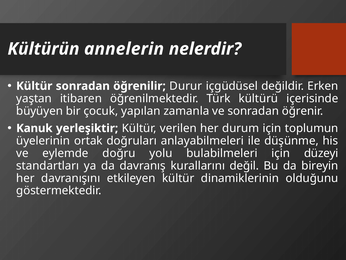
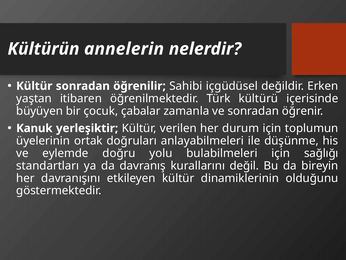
Durur: Durur -> Sahibi
yapılan: yapılan -> çabalar
düzeyi: düzeyi -> sağlığı
